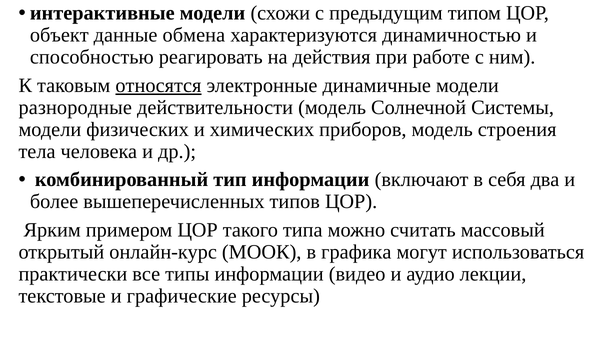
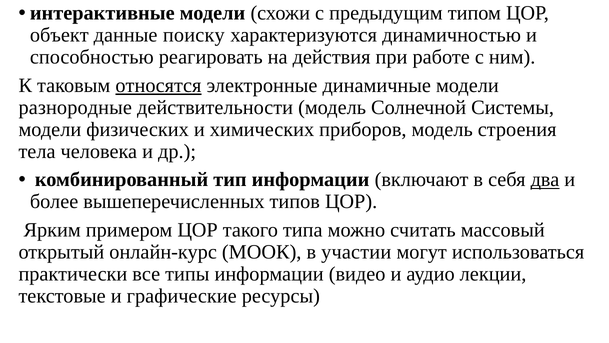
обмена: обмена -> поиску
два underline: none -> present
графика: графика -> участии
